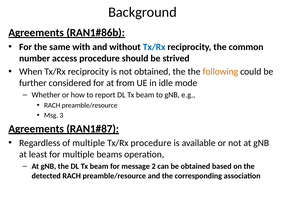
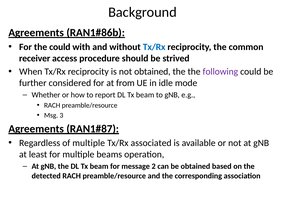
the same: same -> could
number: number -> receiver
following colour: orange -> purple
Tx/Rx procedure: procedure -> associated
